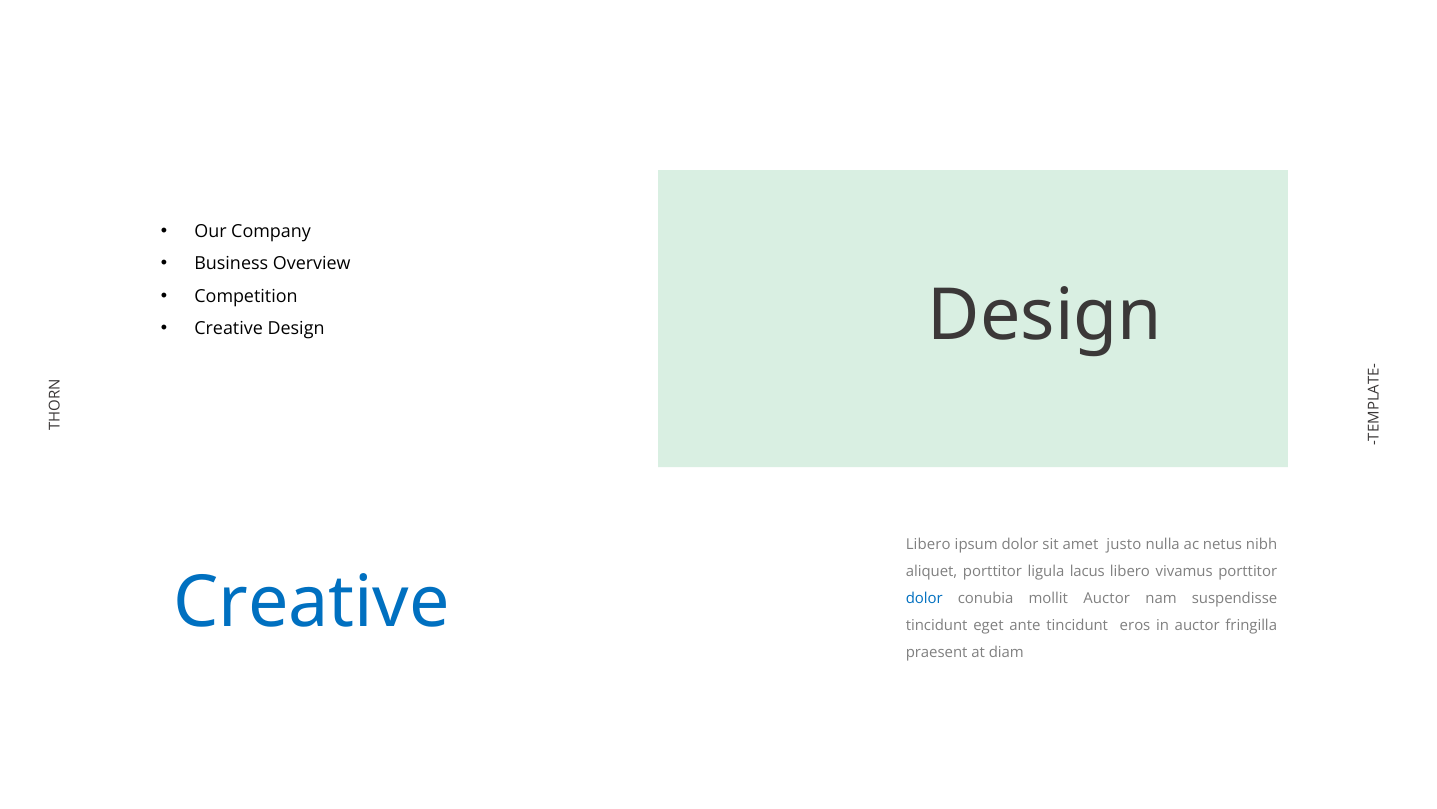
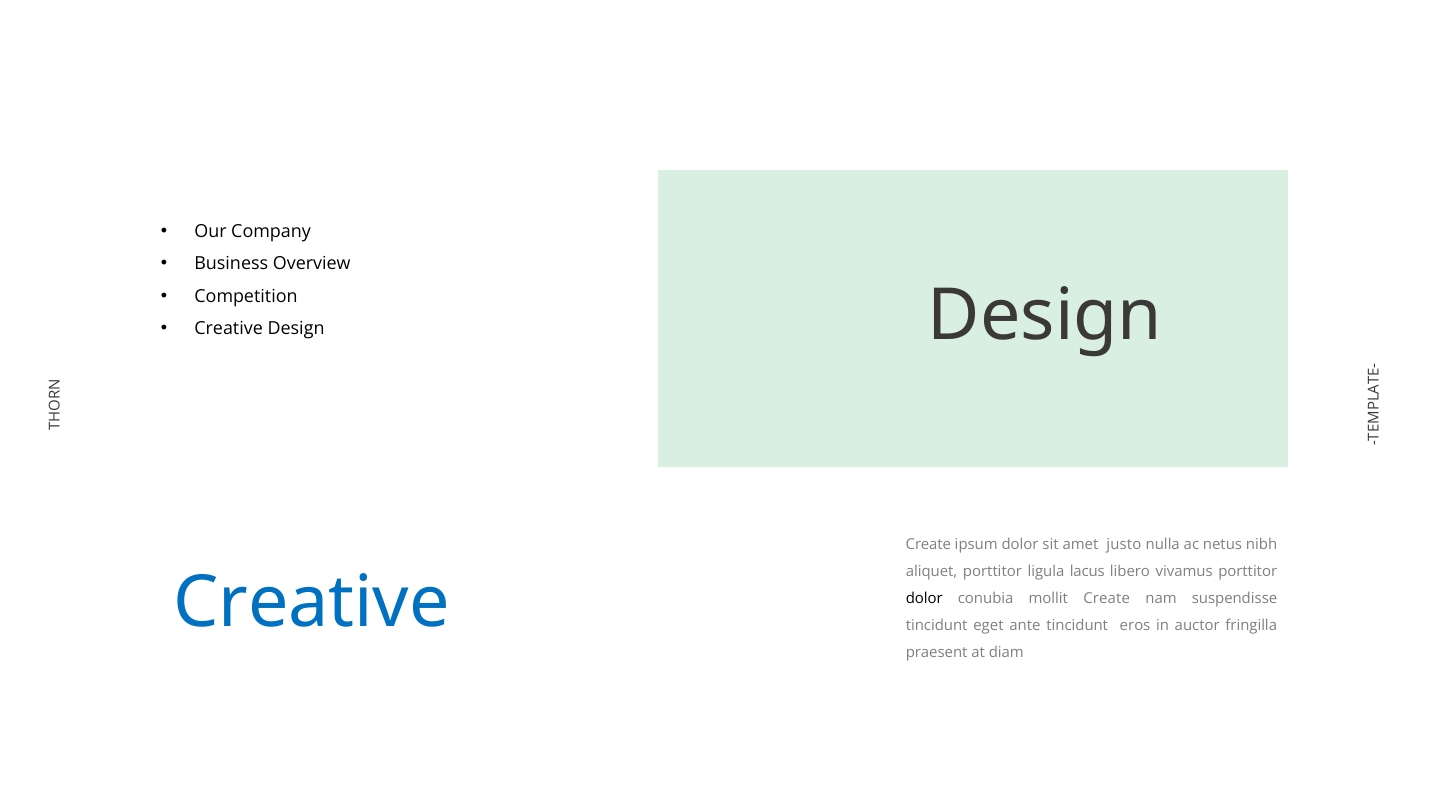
Libero at (928, 544): Libero -> Create
dolor at (924, 598) colour: blue -> black
mollit Auctor: Auctor -> Create
